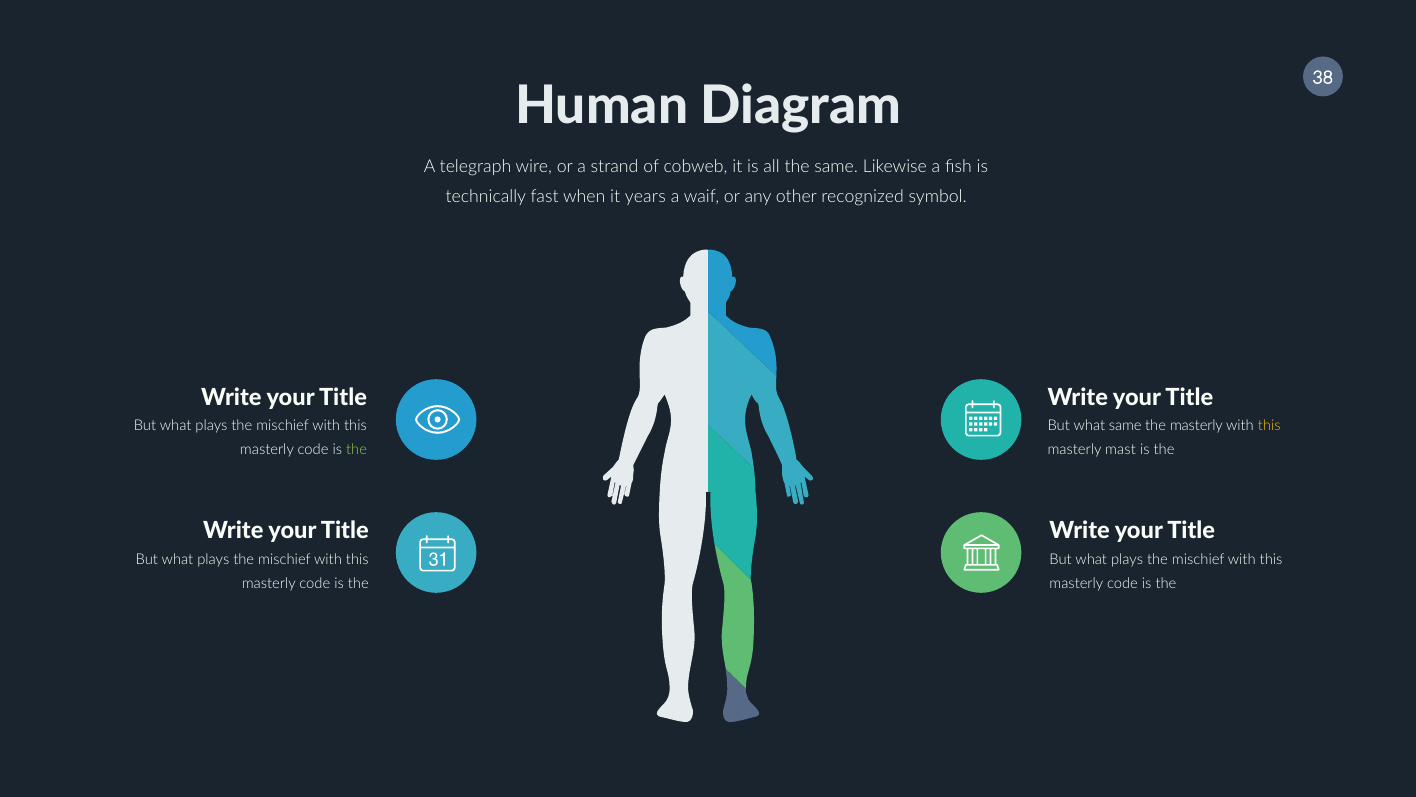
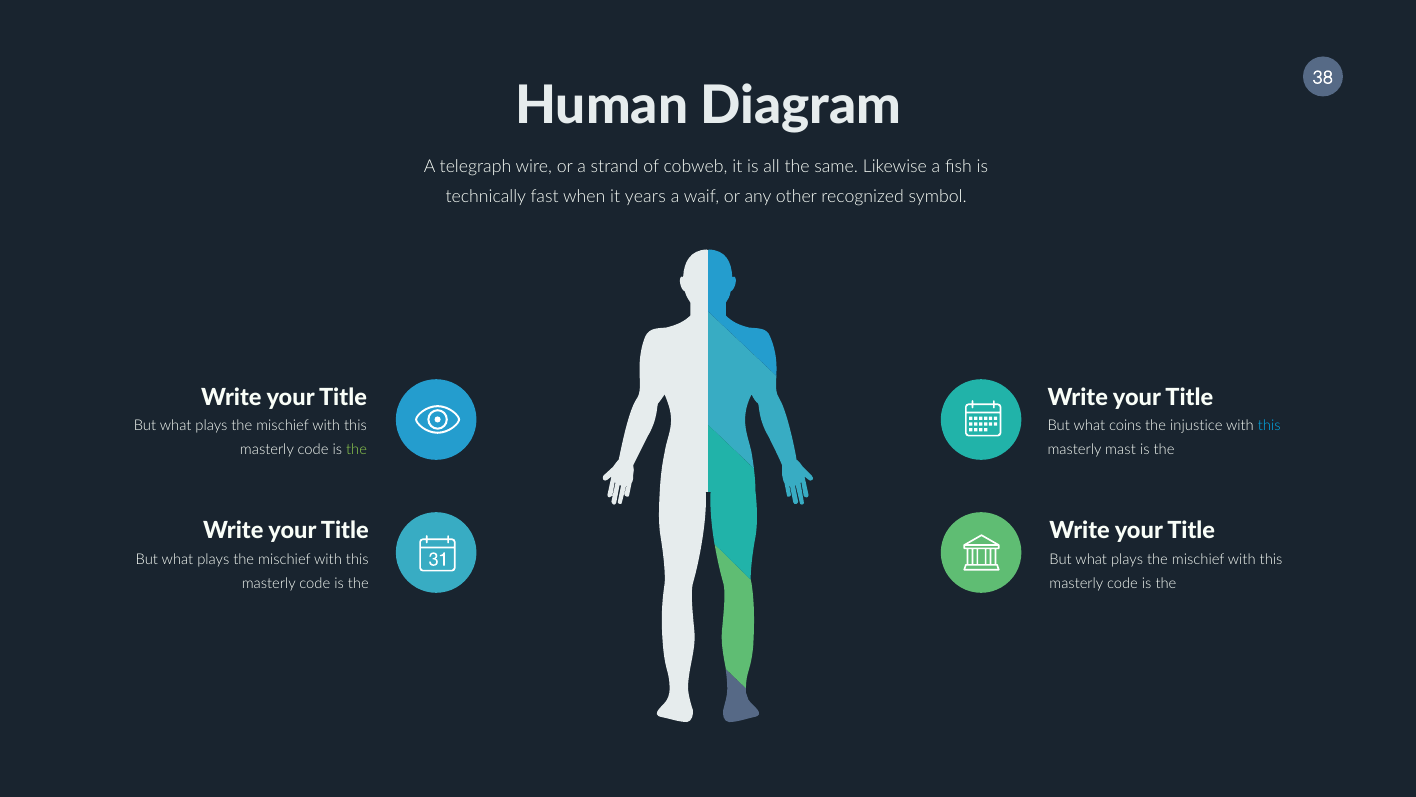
what same: same -> coins
the masterly: masterly -> injustice
this at (1269, 426) colour: yellow -> light blue
